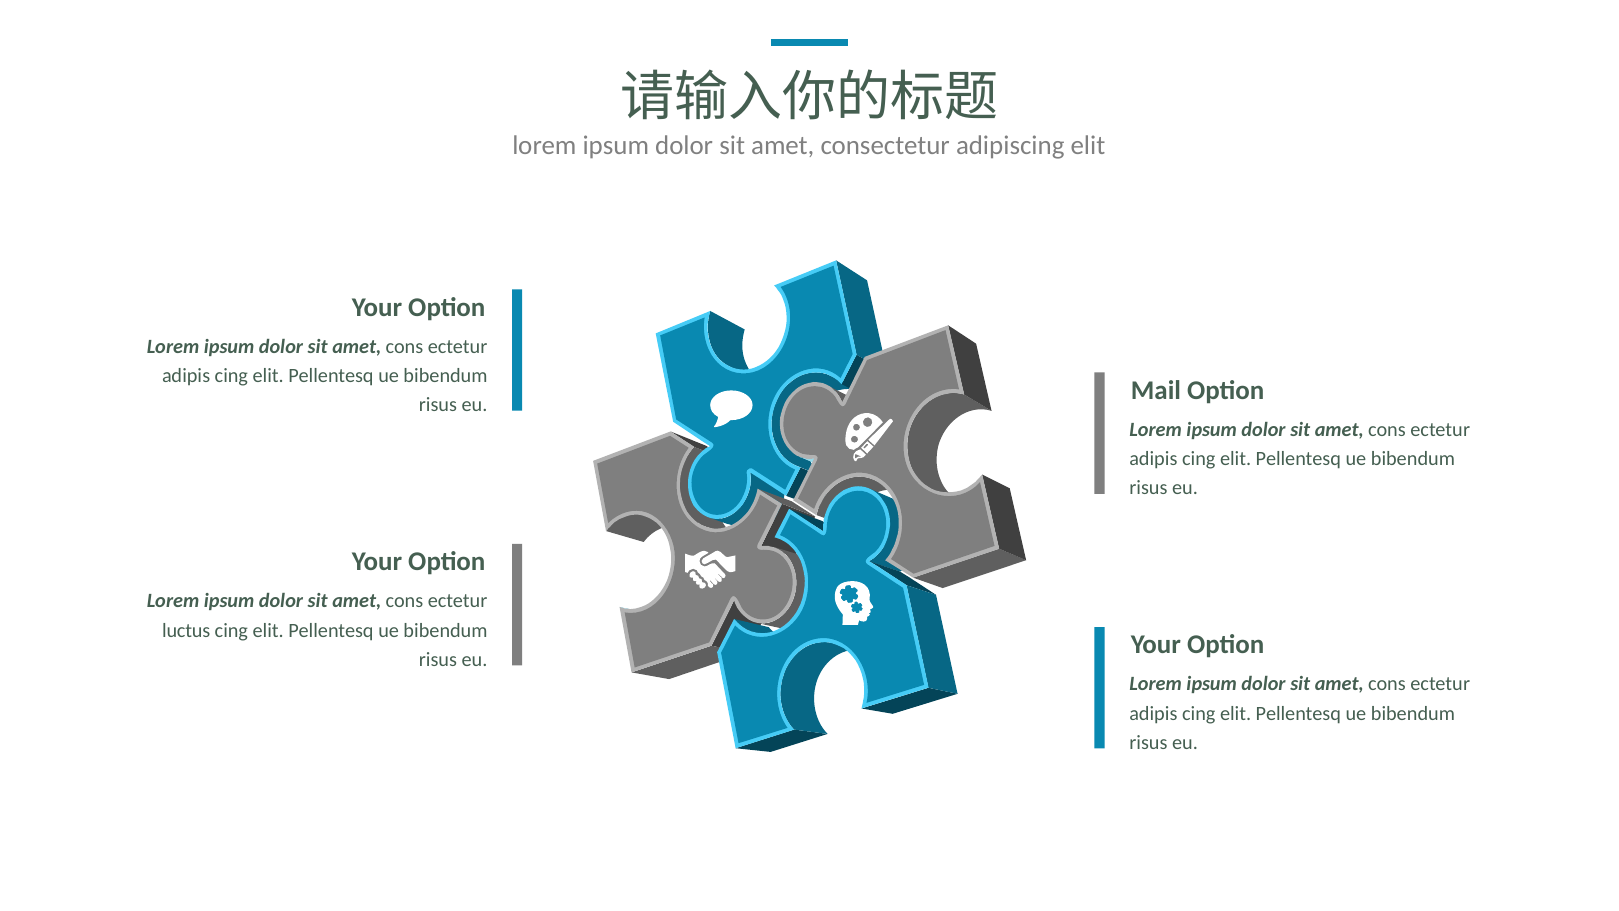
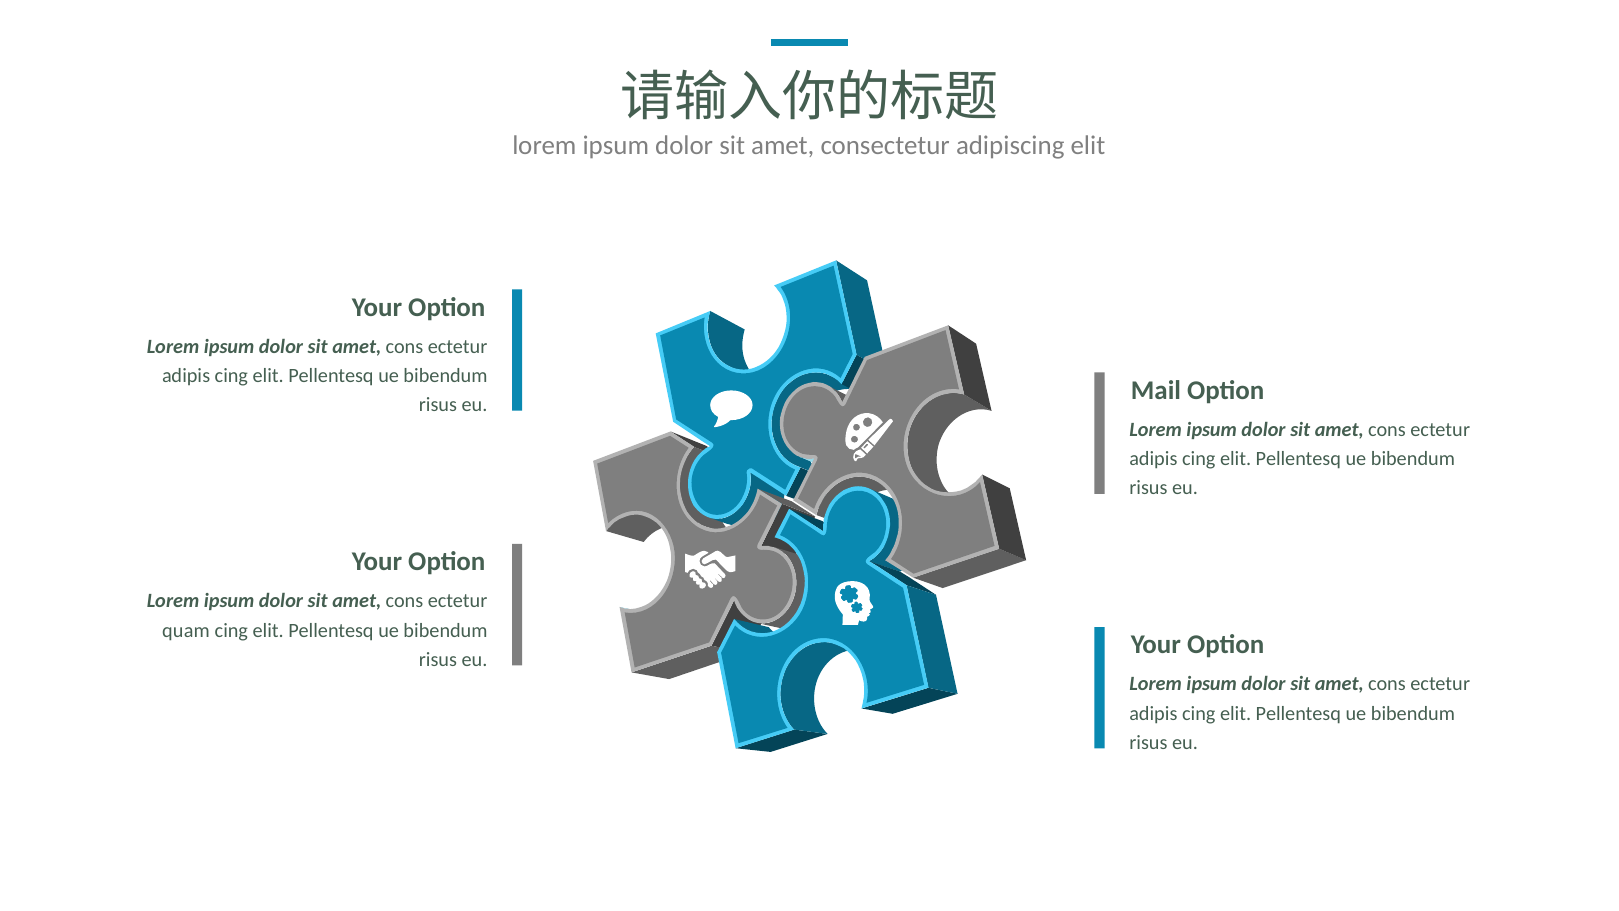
luctus: luctus -> quam
